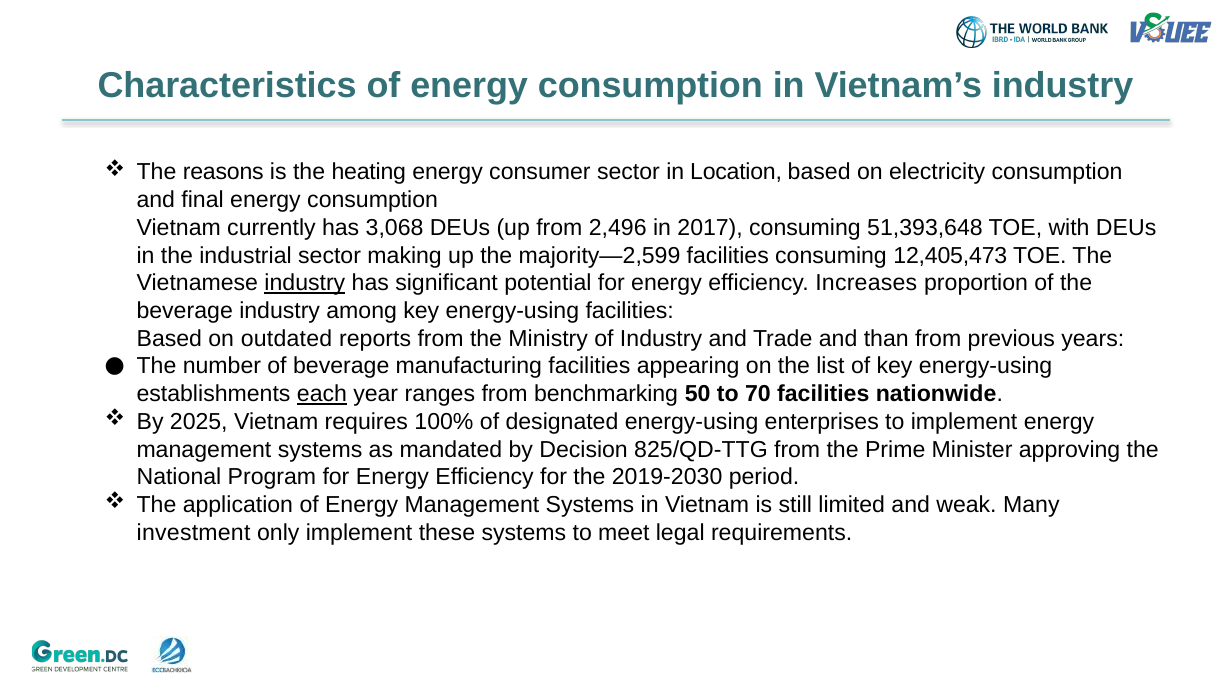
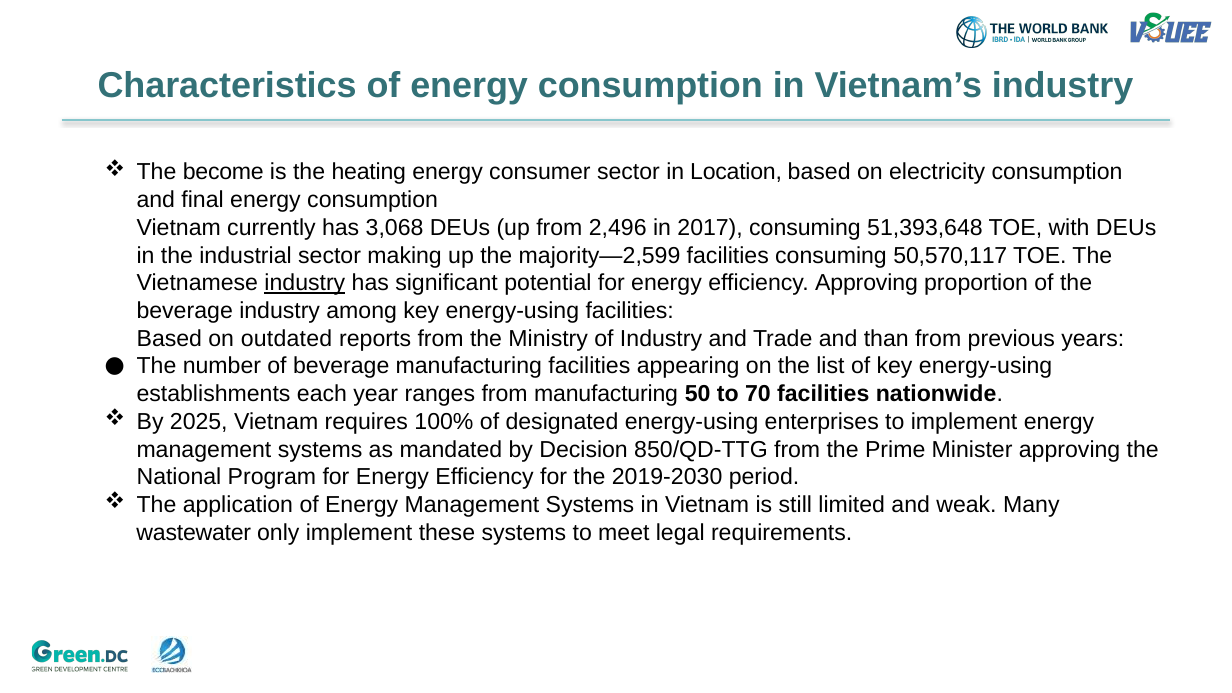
reasons: reasons -> become
12,405,473: 12,405,473 -> 50,570,117
efficiency Increases: Increases -> Approving
each underline: present -> none
from benchmarking: benchmarking -> manufacturing
825/QD-TTG: 825/QD-TTG -> 850/QD-TTG
investment: investment -> wastewater
